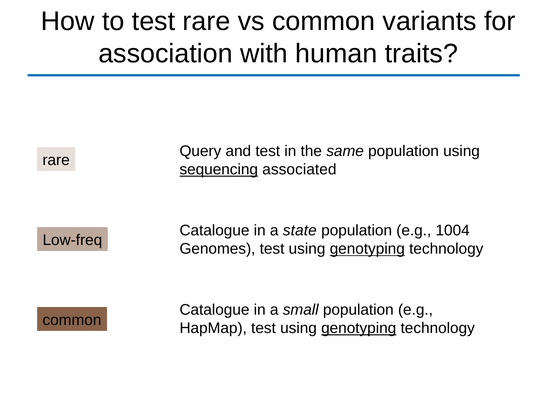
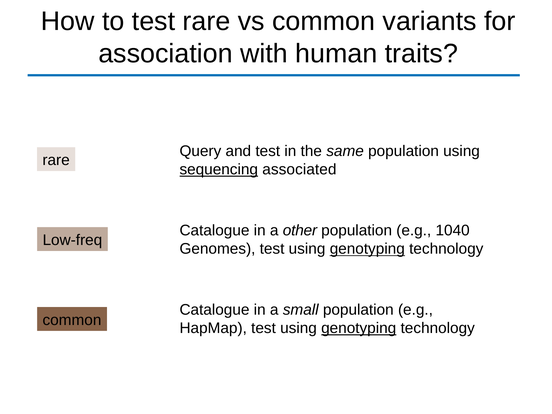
state: state -> other
1004: 1004 -> 1040
